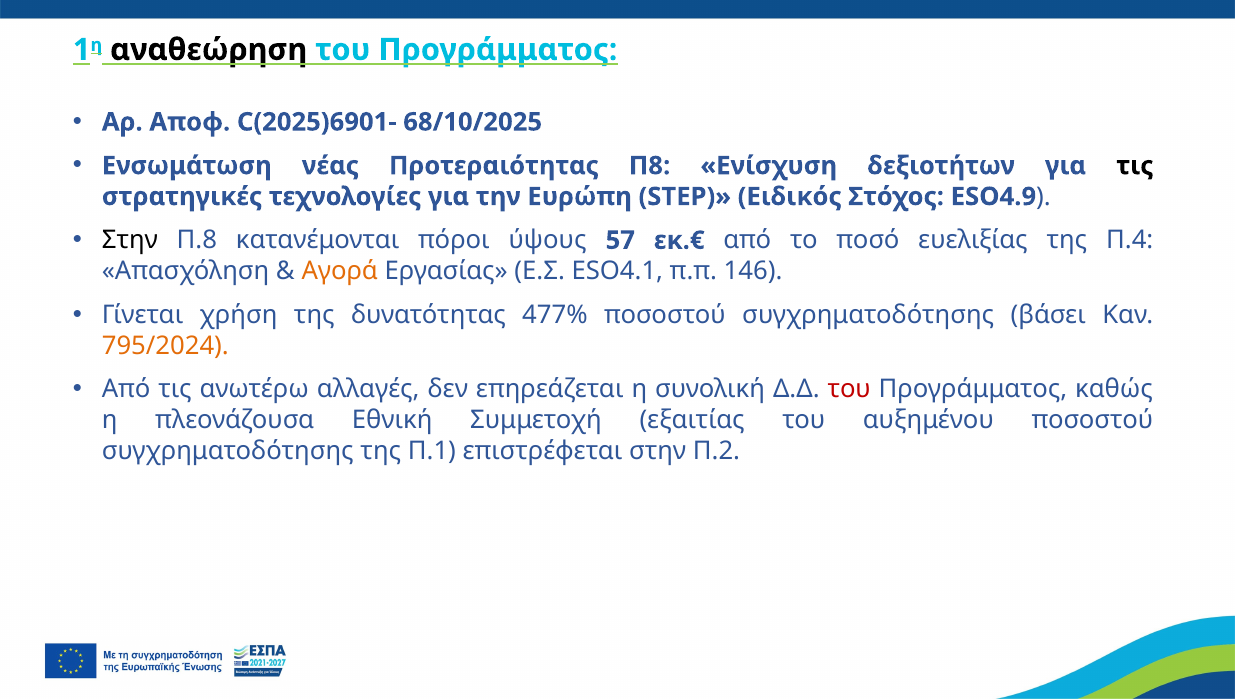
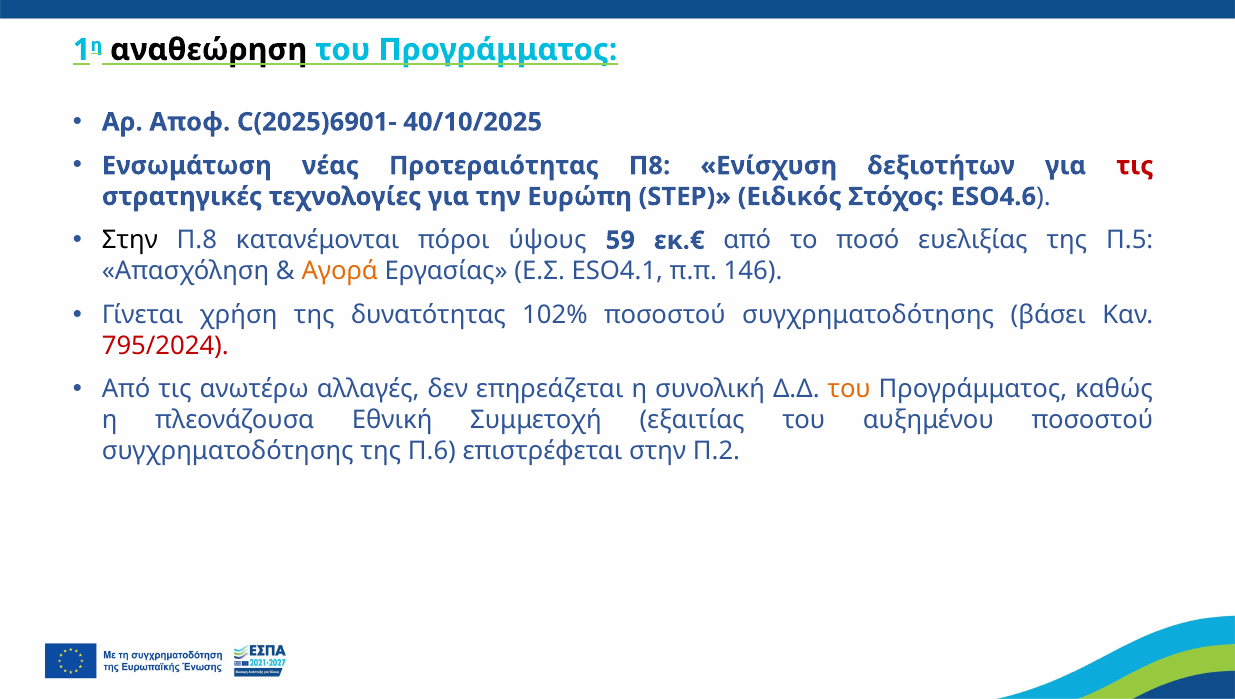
68/10/2025: 68/10/2025 -> 40/10/2025
τις at (1135, 166) colour: black -> red
ESO4.9: ESO4.9 -> ESO4.6
57: 57 -> 59
Π.4: Π.4 -> Π.5
477%: 477% -> 102%
795/2024 colour: orange -> red
του at (849, 389) colour: red -> orange
Π.1: Π.1 -> Π.6
